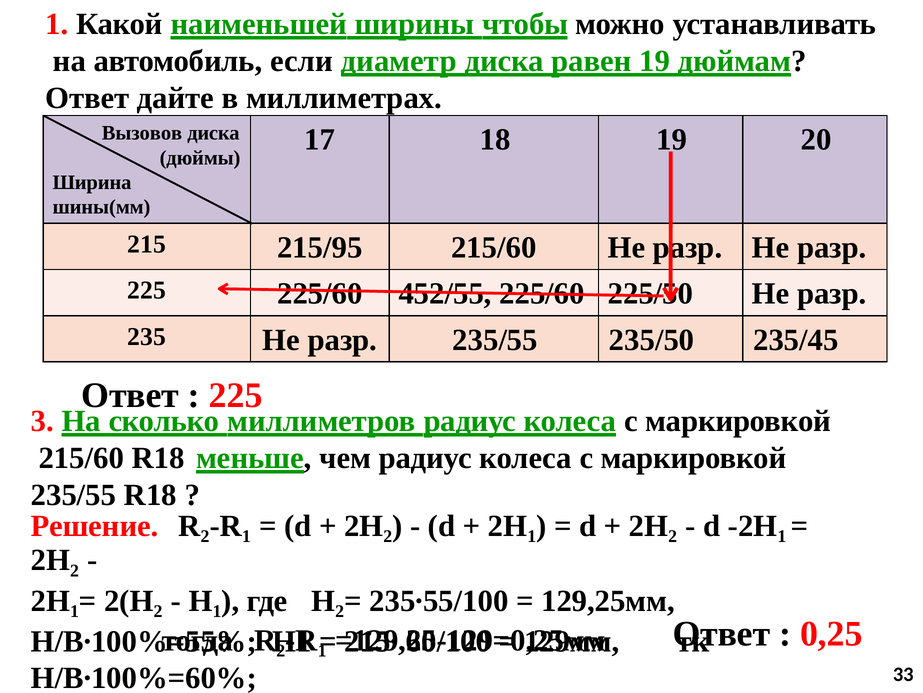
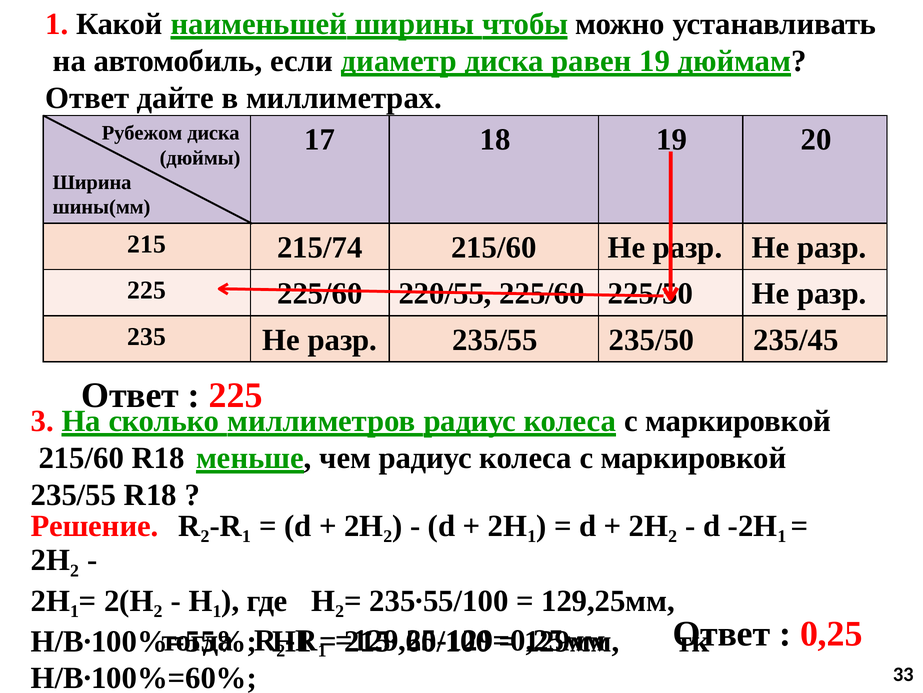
Вызовов: Вызовов -> Рубежом
215/95: 215/95 -> 215/74
452/55: 452/55 -> 220/55
